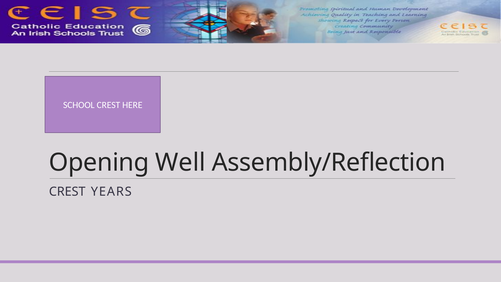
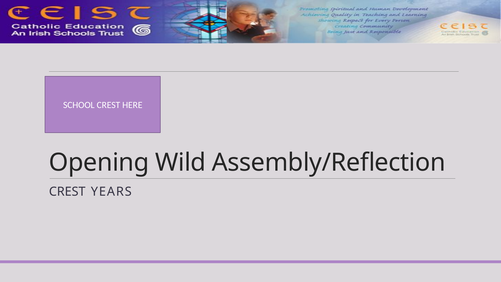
Well: Well -> Wild
